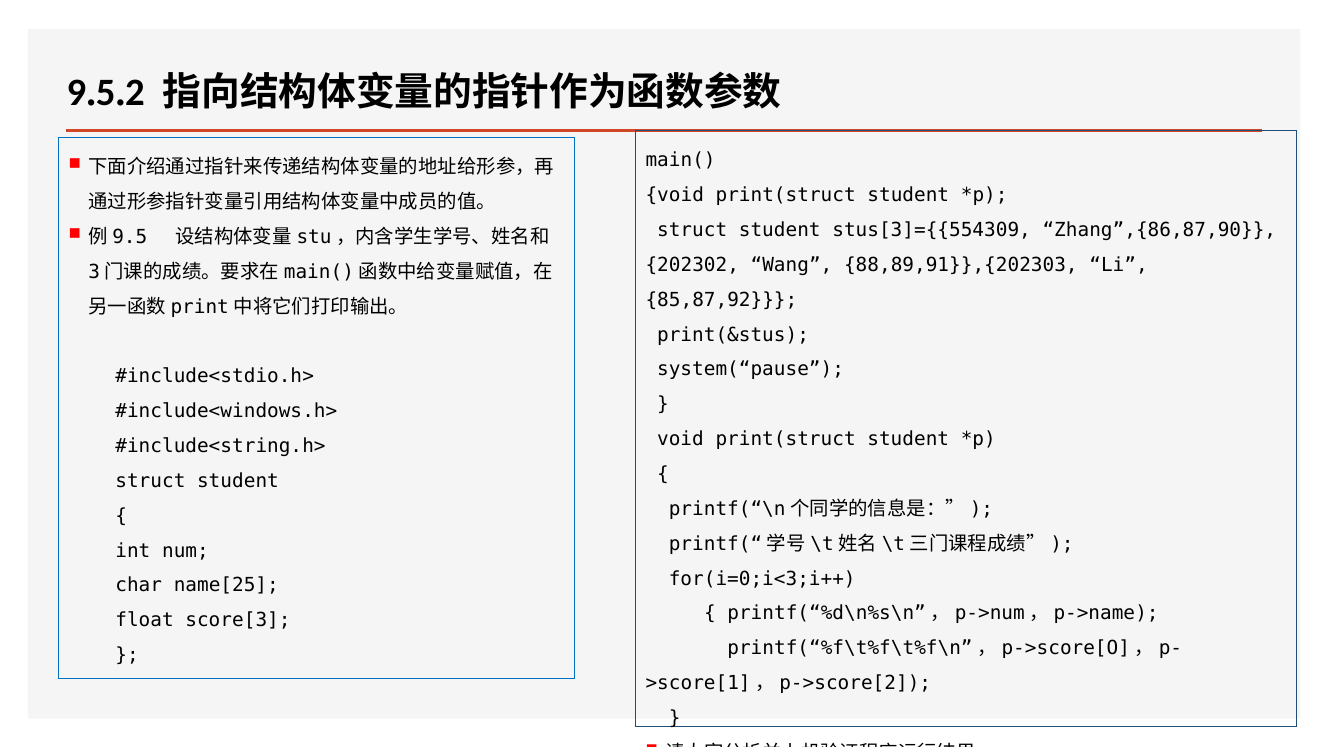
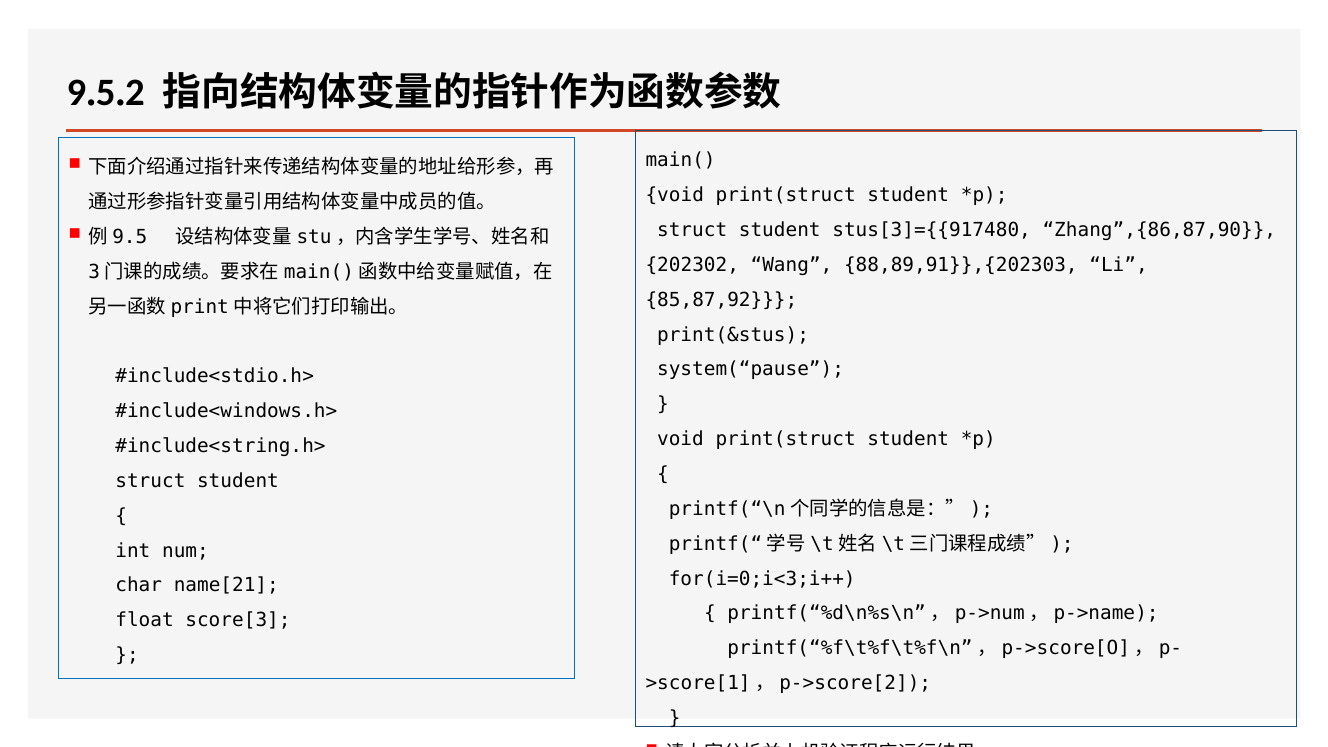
stus[3]={{554309: stus[3]={{554309 -> stus[3]={{917480
name[25: name[25 -> name[21
